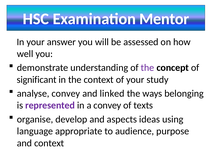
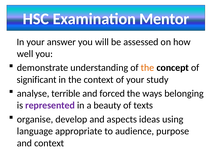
the at (147, 67) colour: purple -> orange
analyse convey: convey -> terrible
linked: linked -> forced
a convey: convey -> beauty
